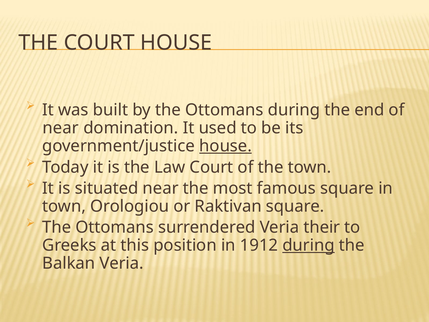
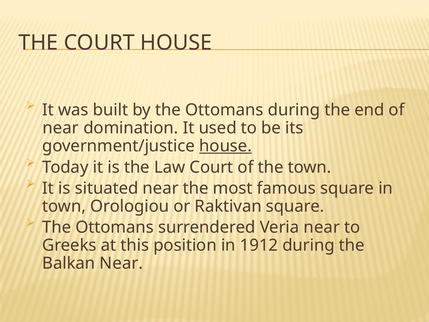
Veria their: their -> near
during at (309, 245) underline: present -> none
Balkan Veria: Veria -> Near
